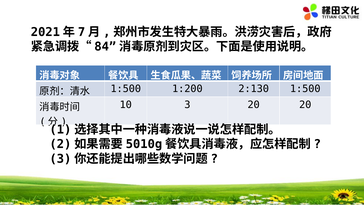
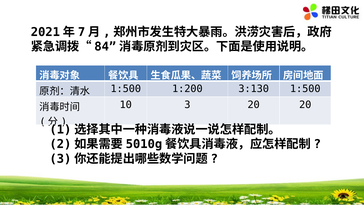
2:130: 2:130 -> 3:130
